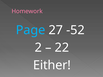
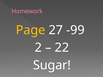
Page colour: light blue -> yellow
-52: -52 -> -99
Either: Either -> Sugar
